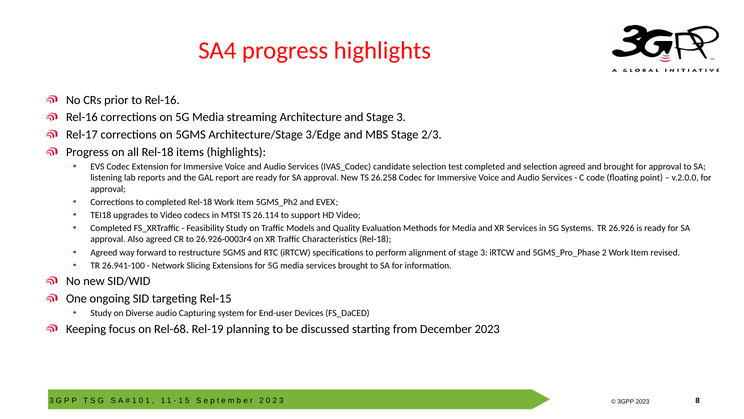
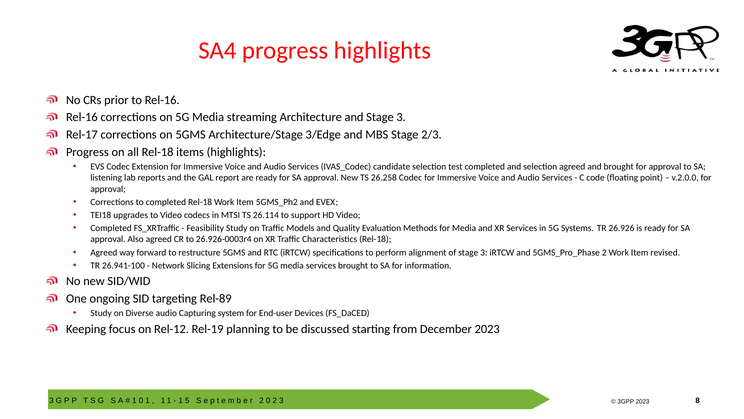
Rel-15: Rel-15 -> Rel-89
Rel-68: Rel-68 -> Rel-12
